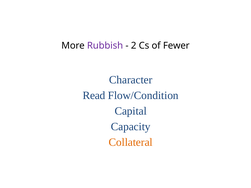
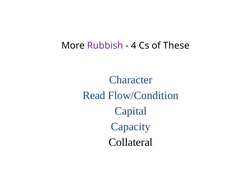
2: 2 -> 4
Fewer: Fewer -> These
Collateral colour: orange -> black
